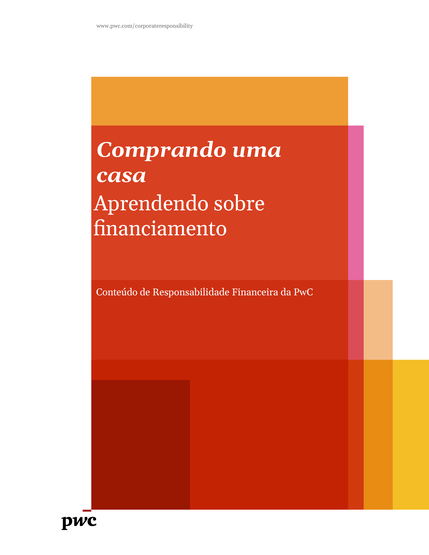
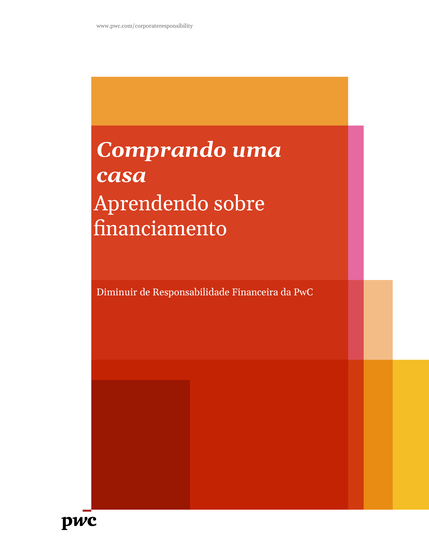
Conteúdo: Conteúdo -> Diminuir
